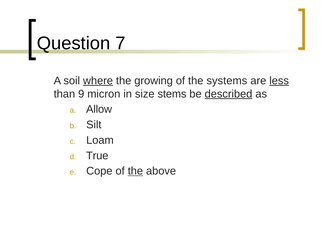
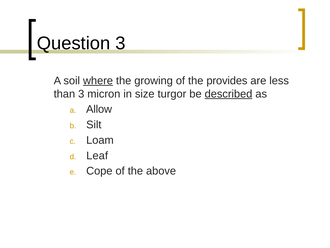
Question 7: 7 -> 3
systems: systems -> provides
less underline: present -> none
than 9: 9 -> 3
stems: stems -> turgor
True: True -> Leaf
the at (135, 171) underline: present -> none
